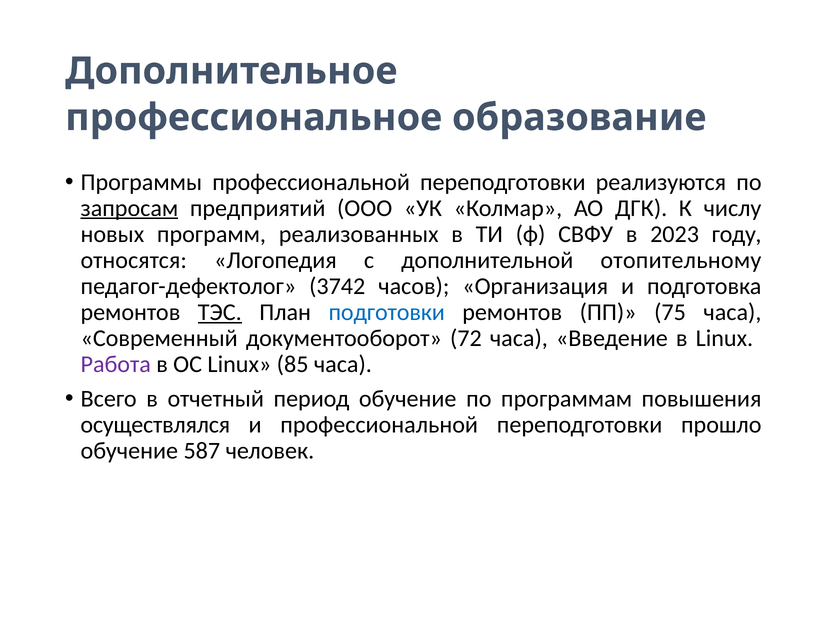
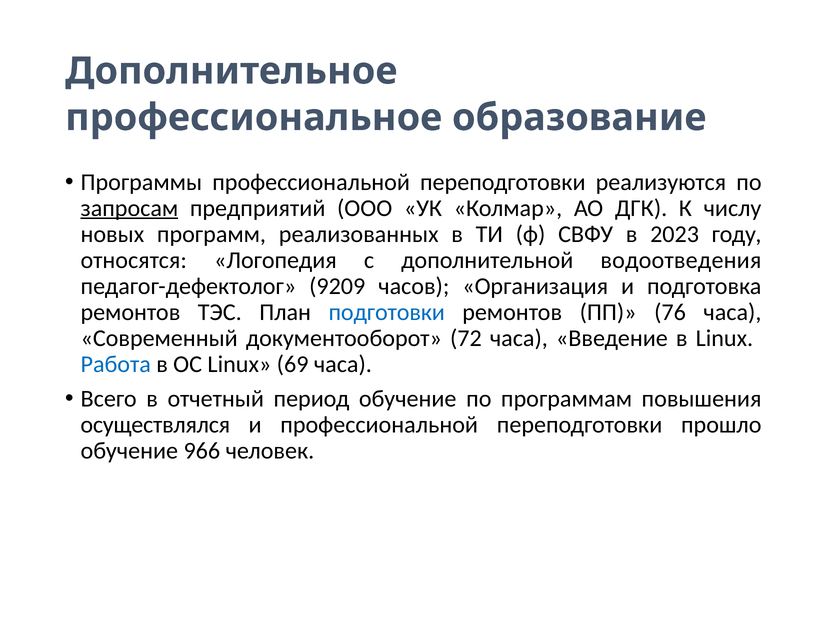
отопительному: отопительному -> водоотведения
3742: 3742 -> 9209
ТЭС underline: present -> none
75: 75 -> 76
Работа colour: purple -> blue
85: 85 -> 69
587: 587 -> 966
